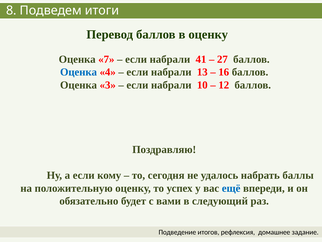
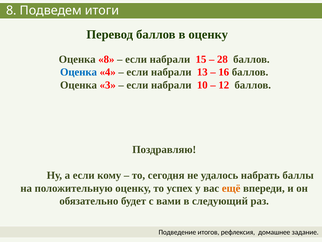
Оценка 7: 7 -> 8
41: 41 -> 15
27: 27 -> 28
ещё colour: blue -> orange
